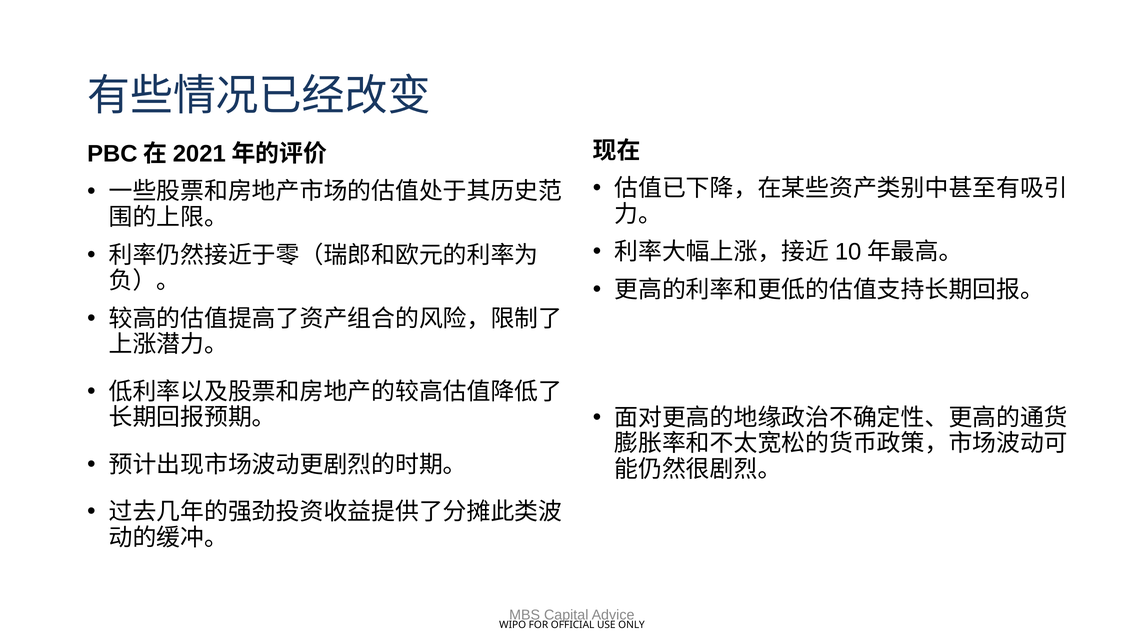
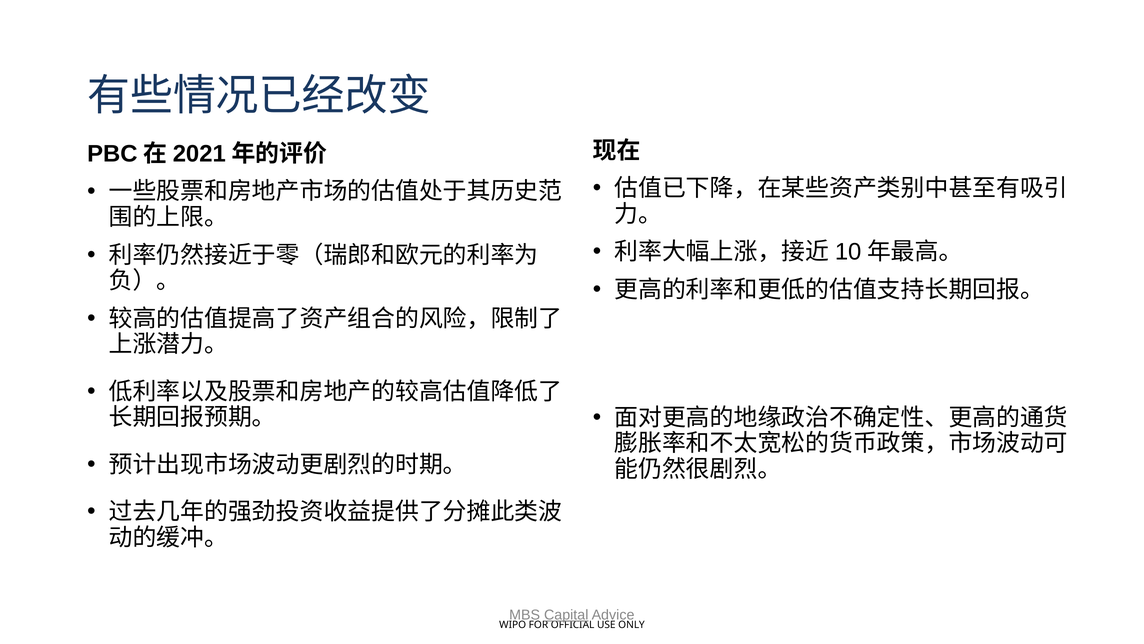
Capital underline: none -> present
